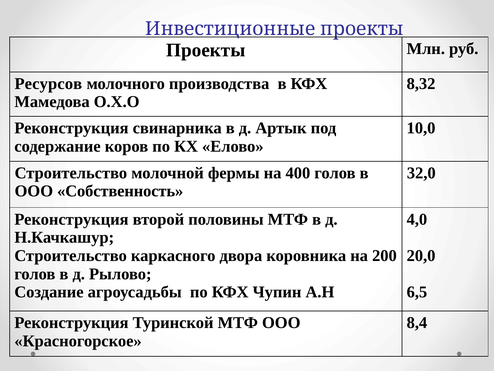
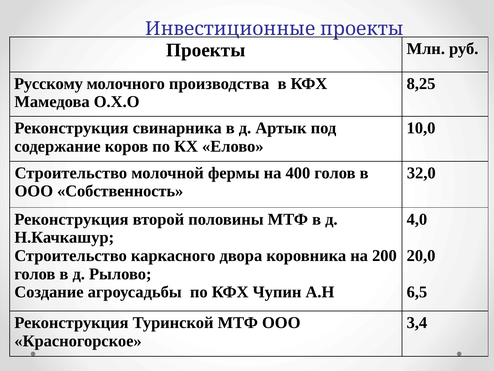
Ресурсов: Ресурсов -> Русскому
8,32: 8,32 -> 8,25
8,4: 8,4 -> 3,4
